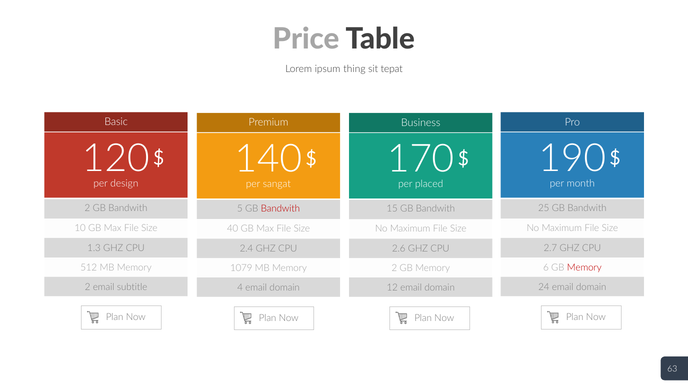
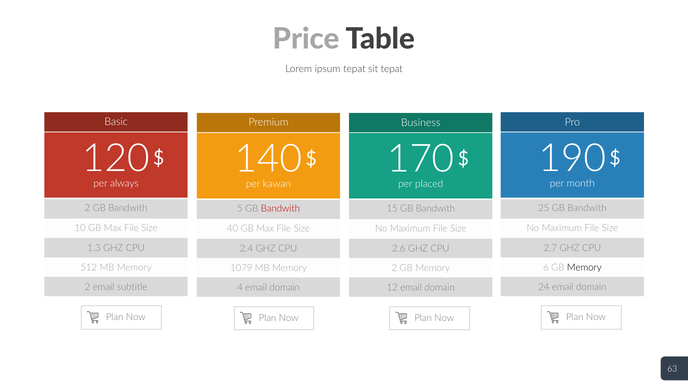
ipsum thing: thing -> tepat
design: design -> always
sangat: sangat -> kawan
Memory at (584, 267) colour: red -> black
